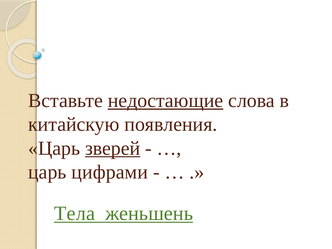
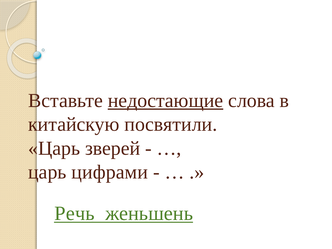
появления: появления -> посвятили
зверей underline: present -> none
Тела: Тела -> Речь
